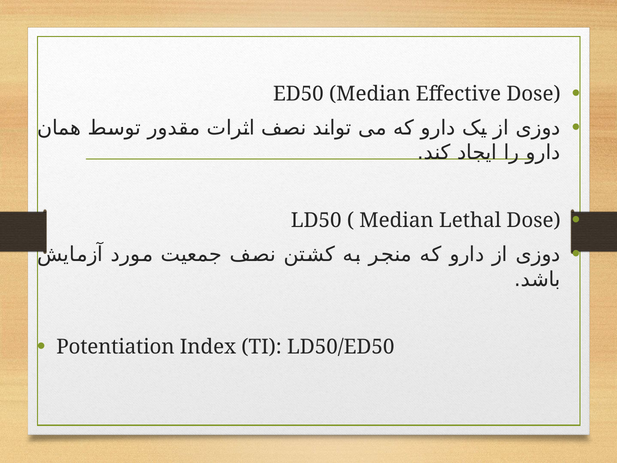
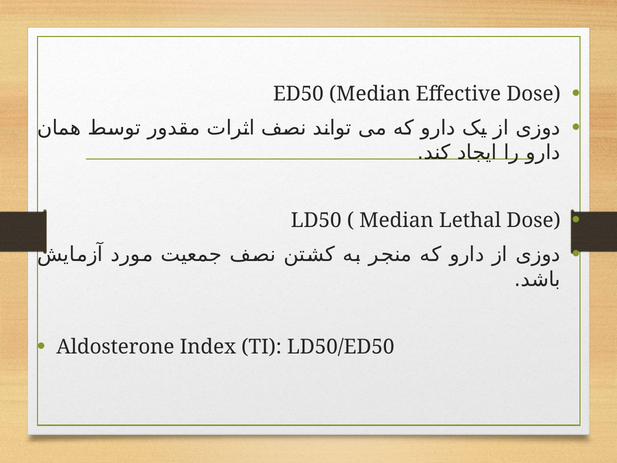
Potentiation: Potentiation -> Aldosterone
